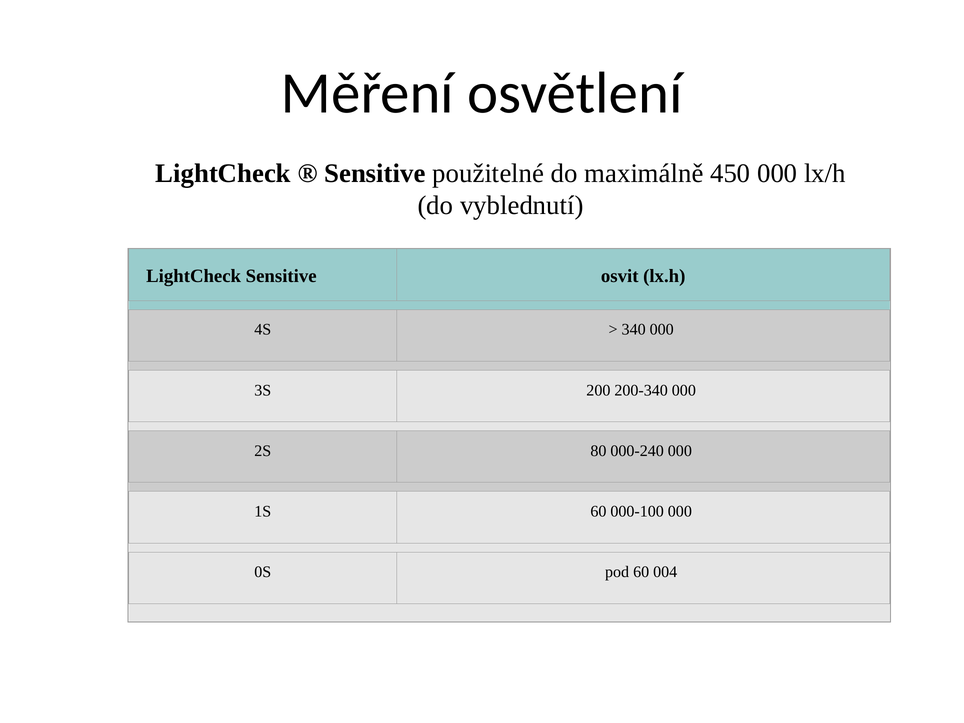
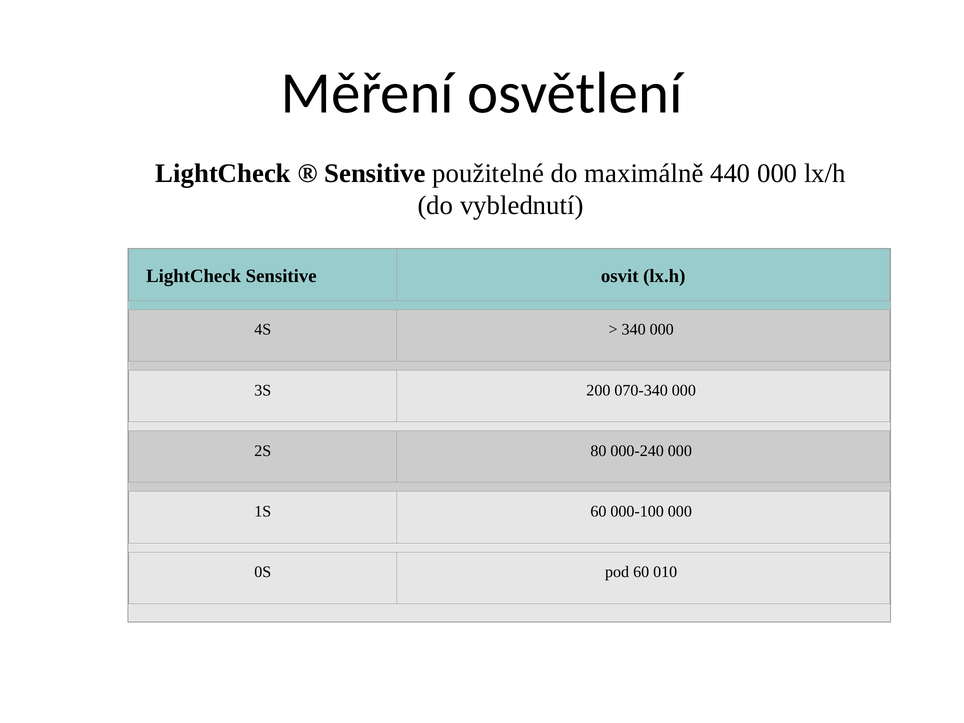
450: 450 -> 440
200-340: 200-340 -> 070-340
004: 004 -> 010
